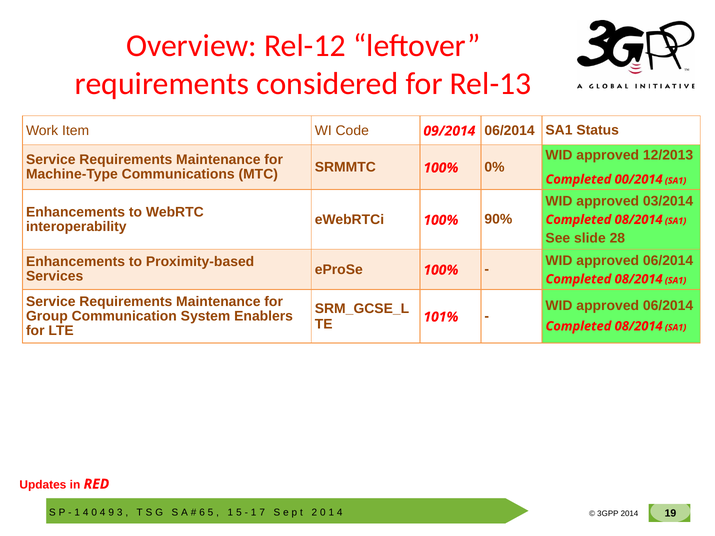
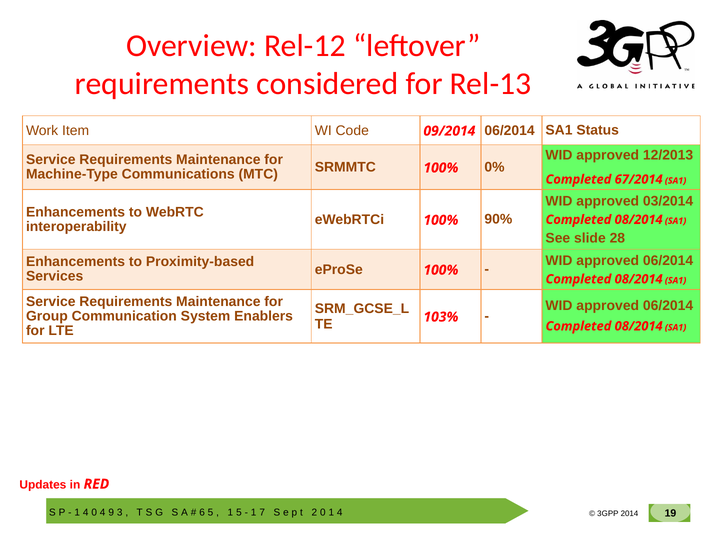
00/2014: 00/2014 -> 67/2014
101%: 101% -> 103%
